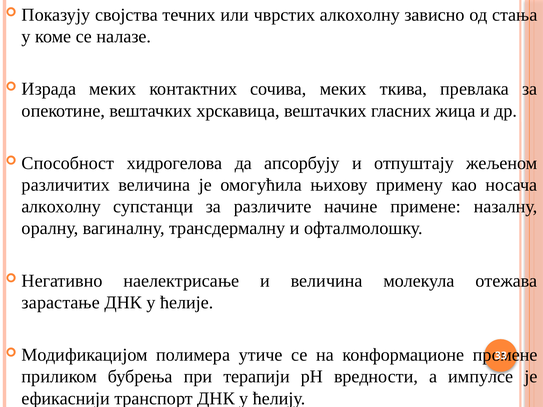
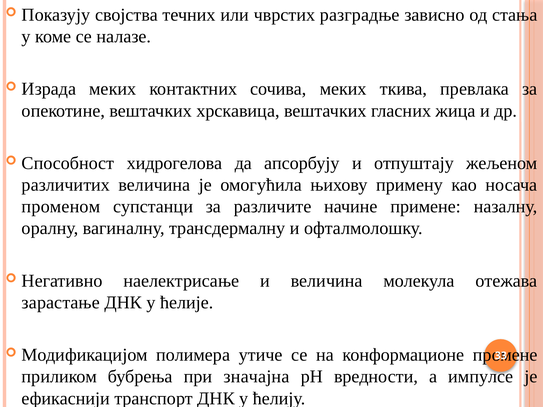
чврстих алкохолну: алкохолну -> разградње
алкохолну at (61, 207): алкохолну -> променом
терапији: терапији -> значајна
